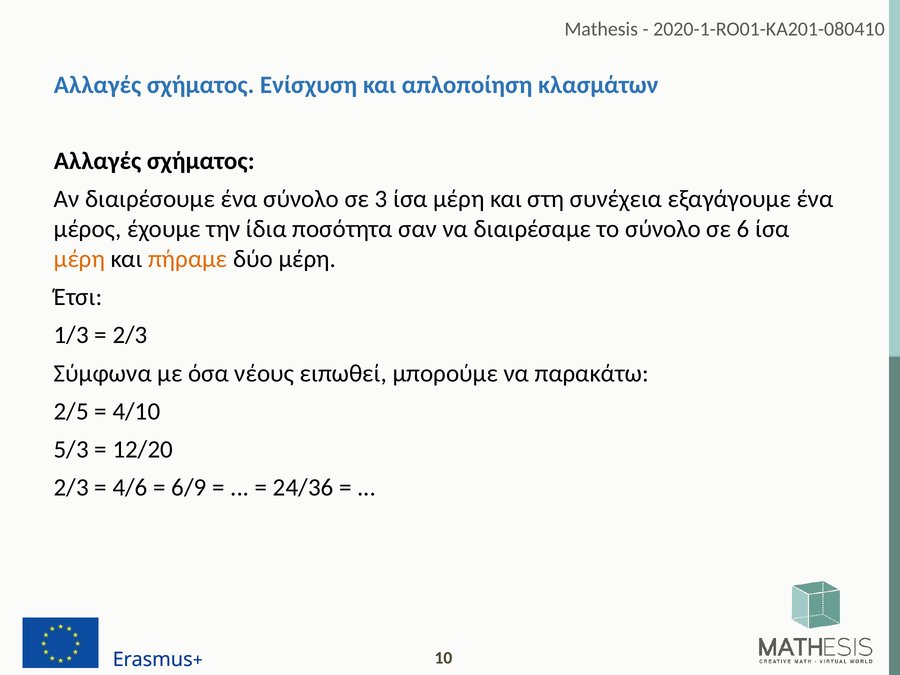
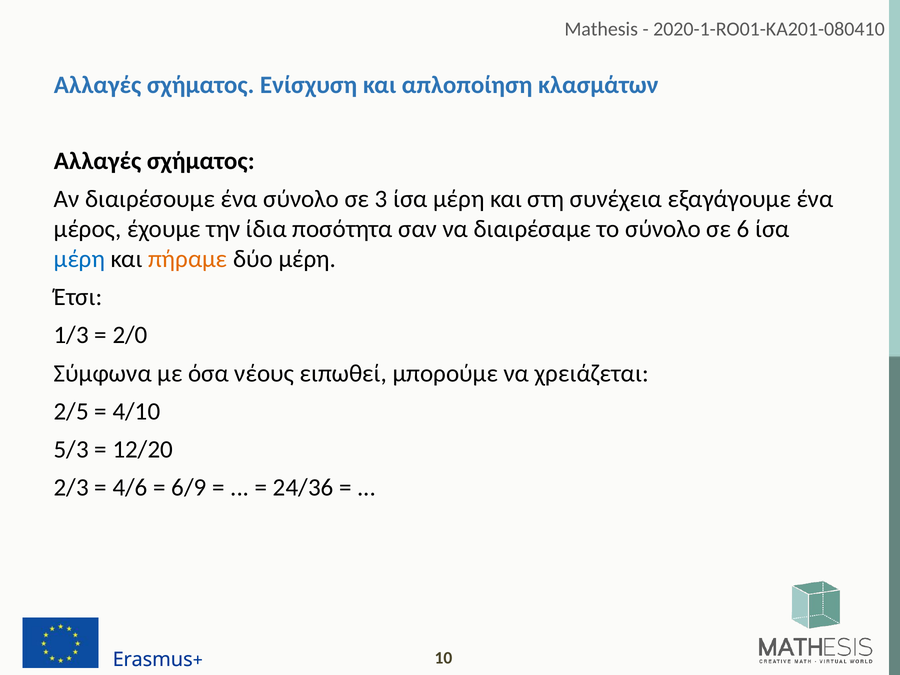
μέρη at (79, 259) colour: orange -> blue
2/3 at (130, 335): 2/3 -> 2/0
παρακάτω: παρακάτω -> χρειάζεται
